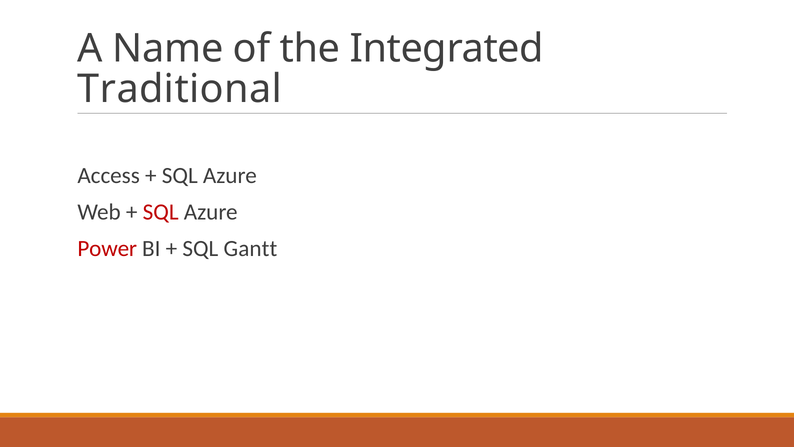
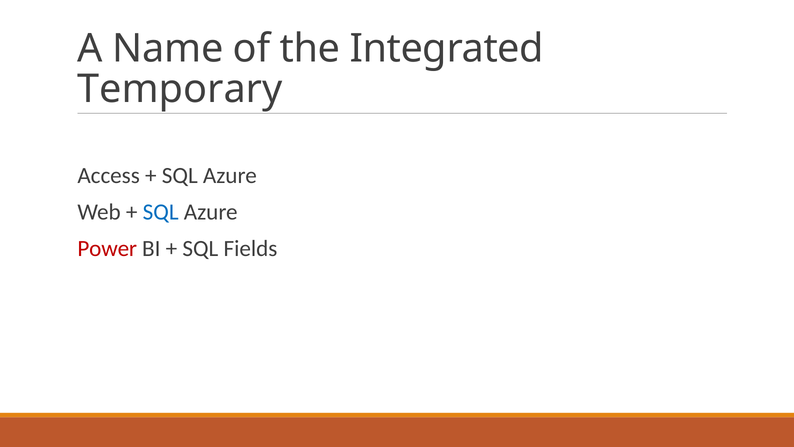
Traditional: Traditional -> Temporary
SQL at (161, 212) colour: red -> blue
Gantt: Gantt -> Fields
